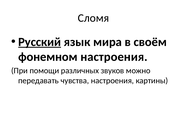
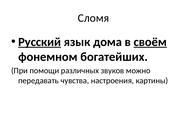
мира: мира -> дома
своём underline: none -> present
фонемном настроения: настроения -> богатейших
